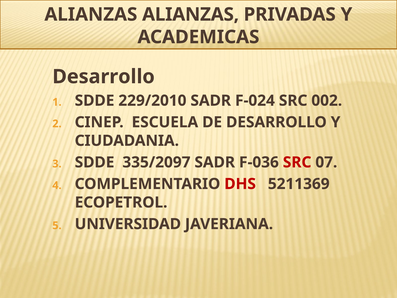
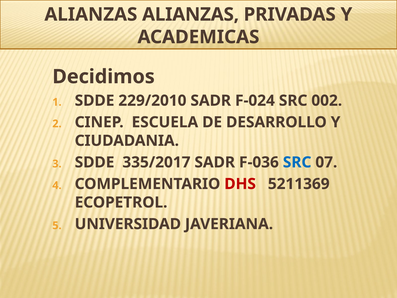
Desarrollo at (104, 77): Desarrollo -> Decidimos
335/2097: 335/2097 -> 335/2017
SRC at (297, 162) colour: red -> blue
